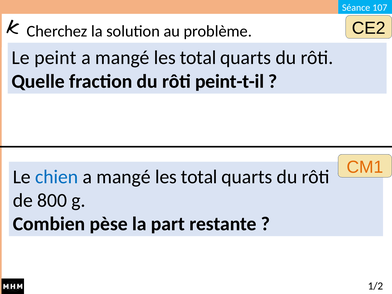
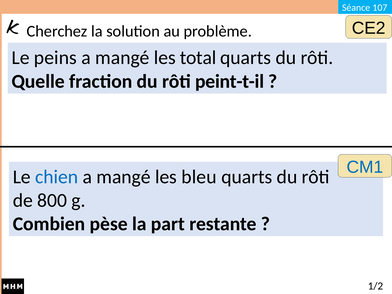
peint: peint -> peins
CM1 colour: orange -> blue
total at (199, 177): total -> bleu
